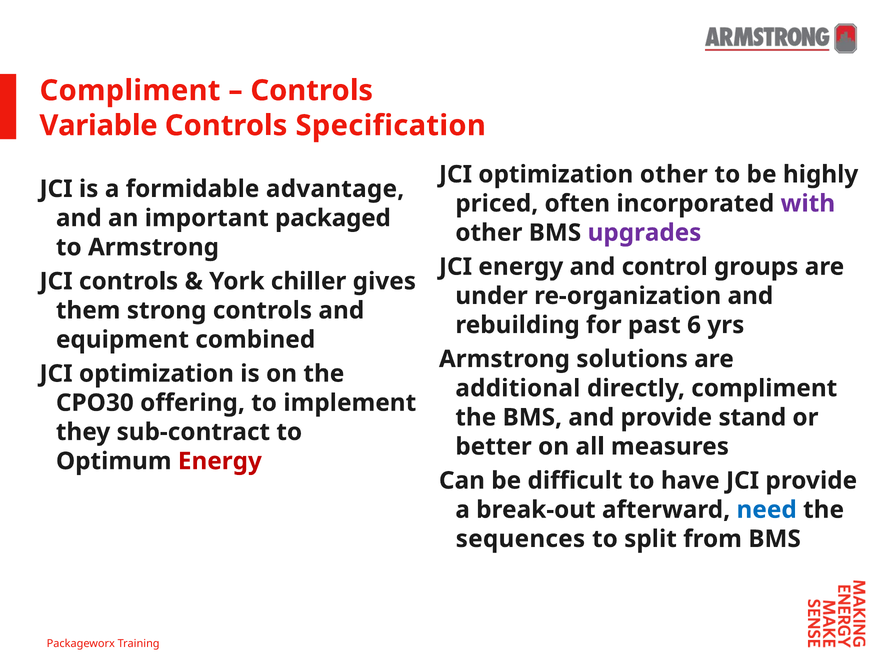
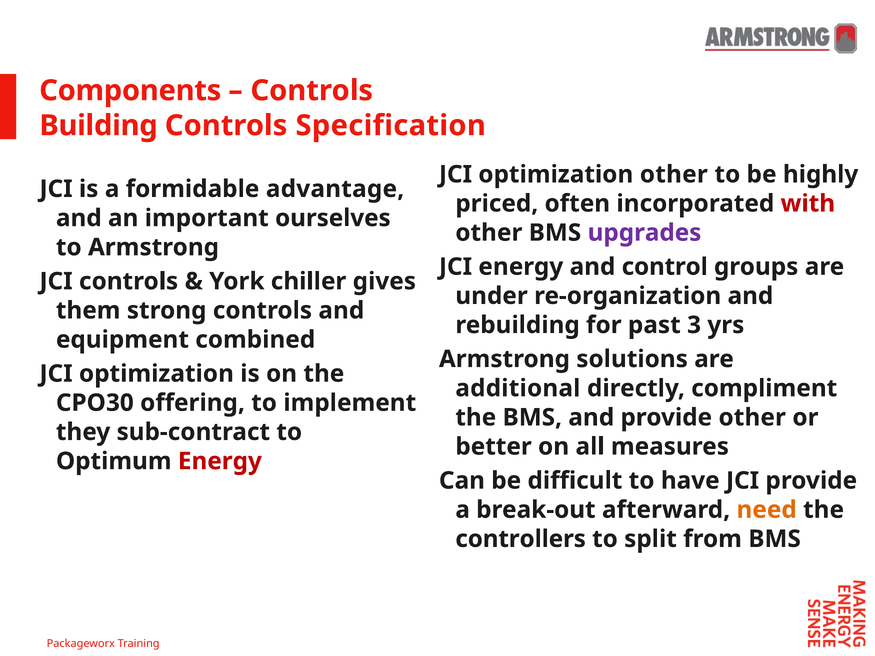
Compliment at (130, 91): Compliment -> Components
Variable: Variable -> Building
with colour: purple -> red
packaged: packaged -> ourselves
6: 6 -> 3
provide stand: stand -> other
need colour: blue -> orange
sequences: sequences -> controllers
